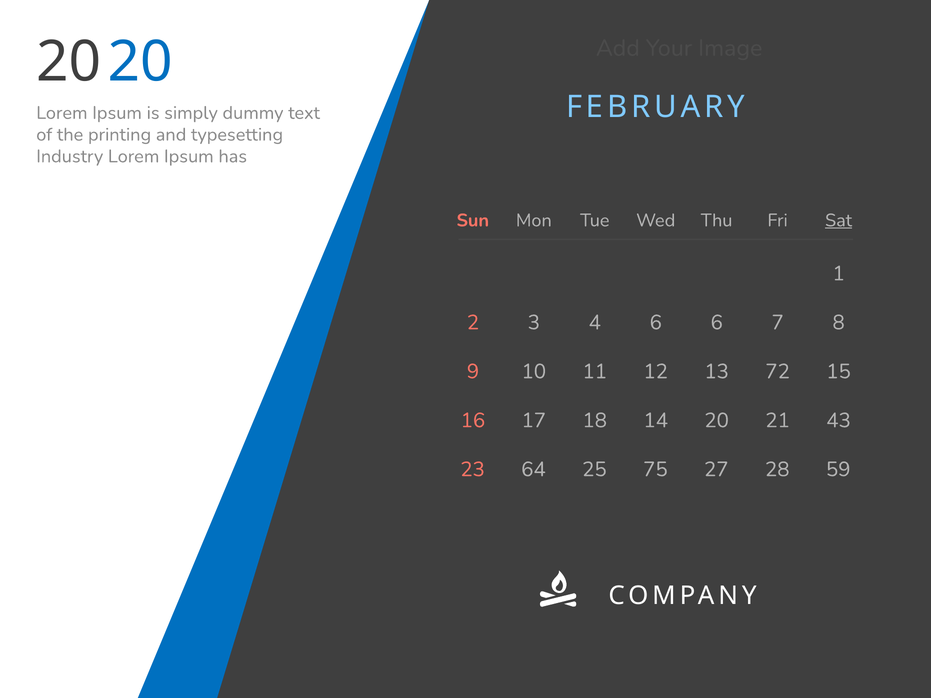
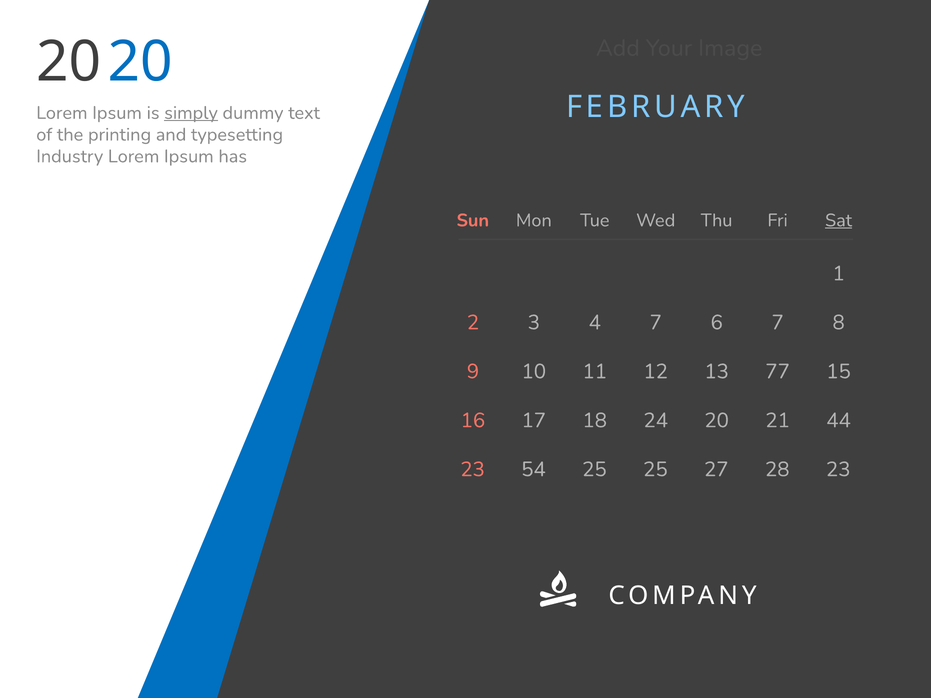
simply underline: none -> present
4 6: 6 -> 7
72: 72 -> 77
14: 14 -> 24
43: 43 -> 44
64: 64 -> 54
25 75: 75 -> 25
28 59: 59 -> 23
